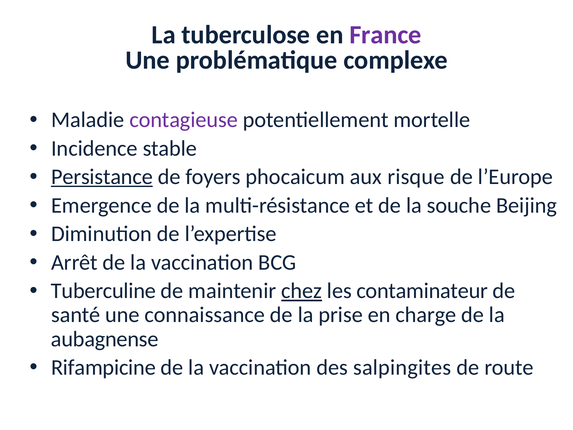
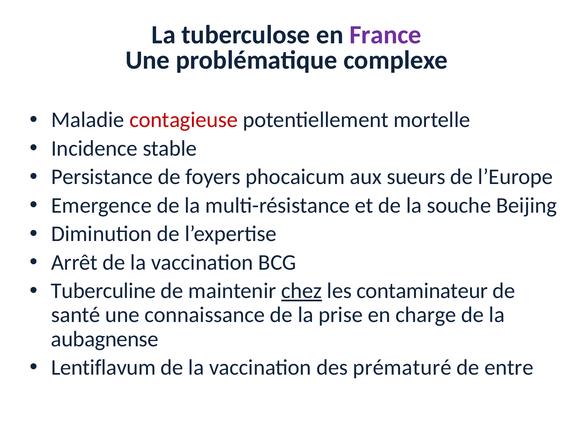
contagieuse colour: purple -> red
Persistance underline: present -> none
risque: risque -> sueurs
Rifampicine: Rifampicine -> Lentiflavum
salpingites: salpingites -> prématuré
route: route -> entre
